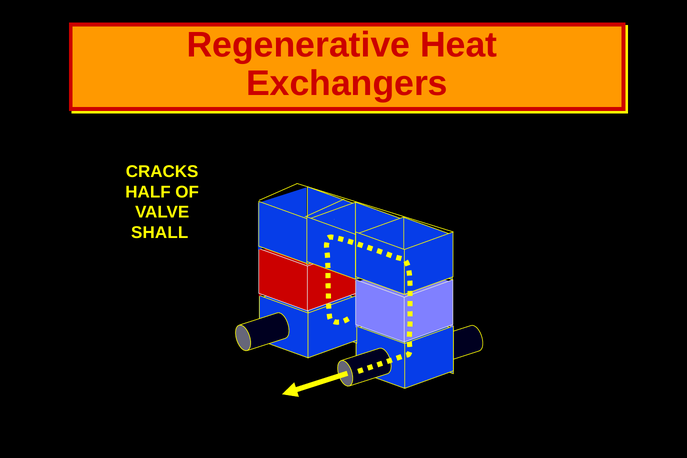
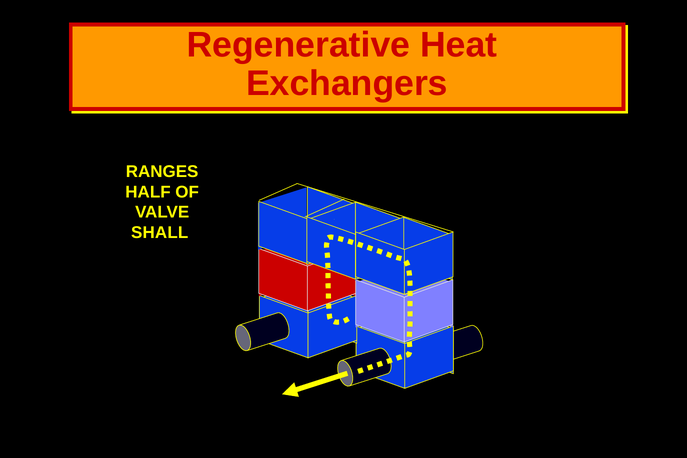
CRACKS: CRACKS -> RANGES
